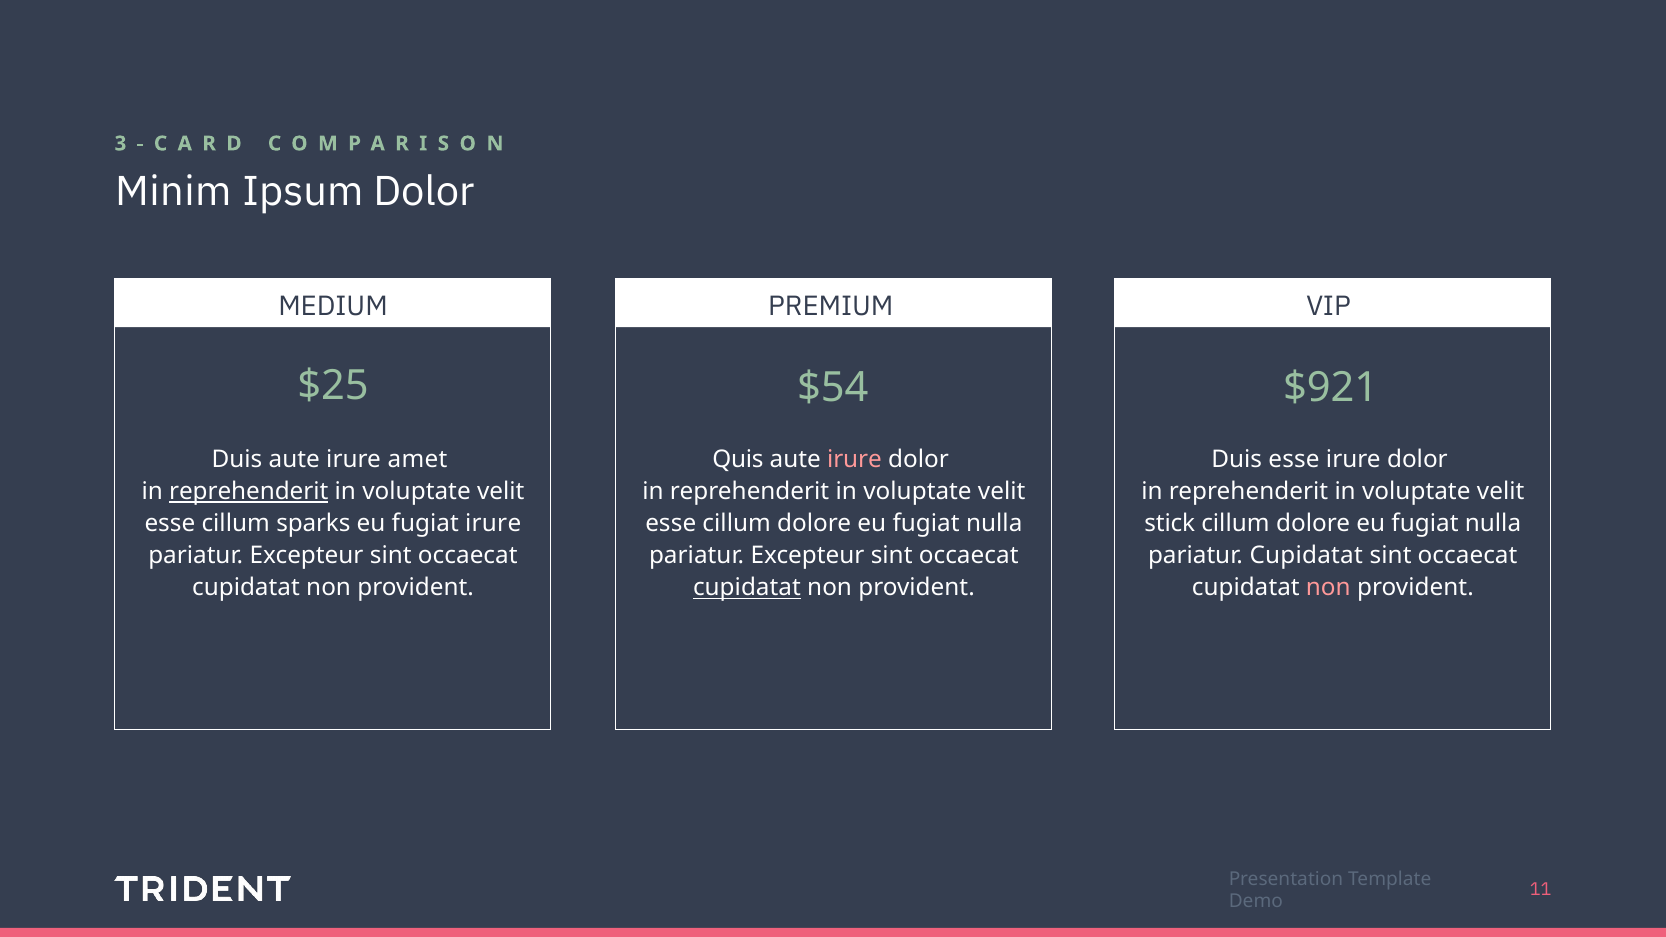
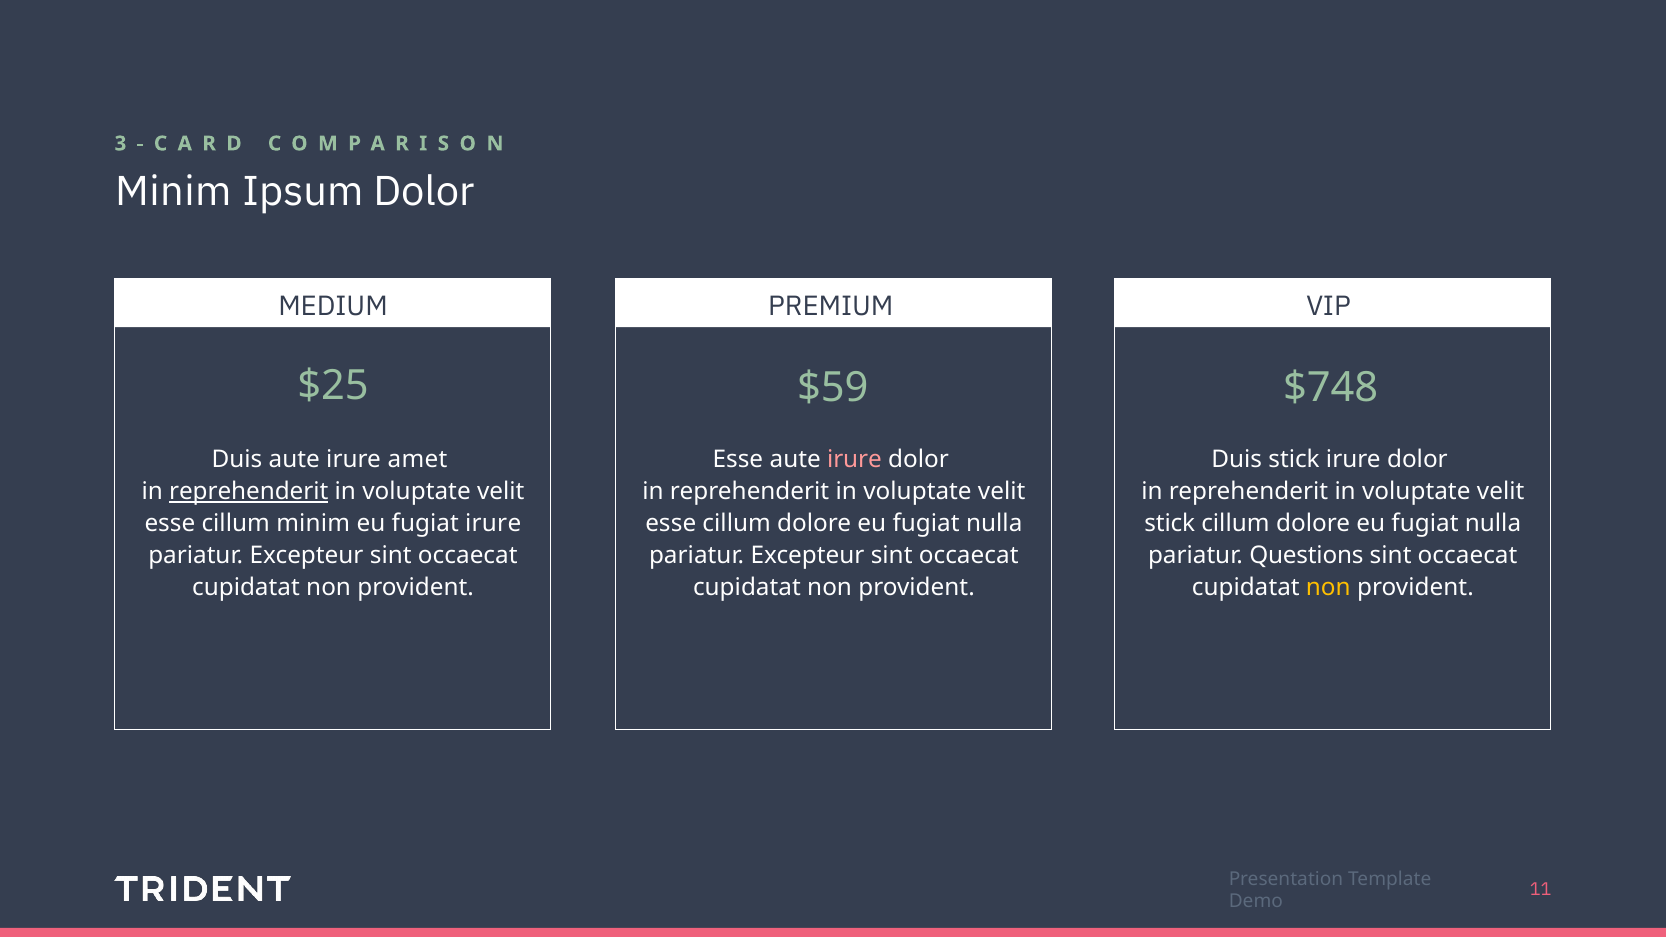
$54: $54 -> $59
$921: $921 -> $748
Quis at (738, 460): Quis -> Esse
Duis esse: esse -> stick
cillum sparks: sparks -> minim
pariatur Cupidatat: Cupidatat -> Questions
cupidatat at (747, 588) underline: present -> none
non at (1328, 588) colour: pink -> yellow
